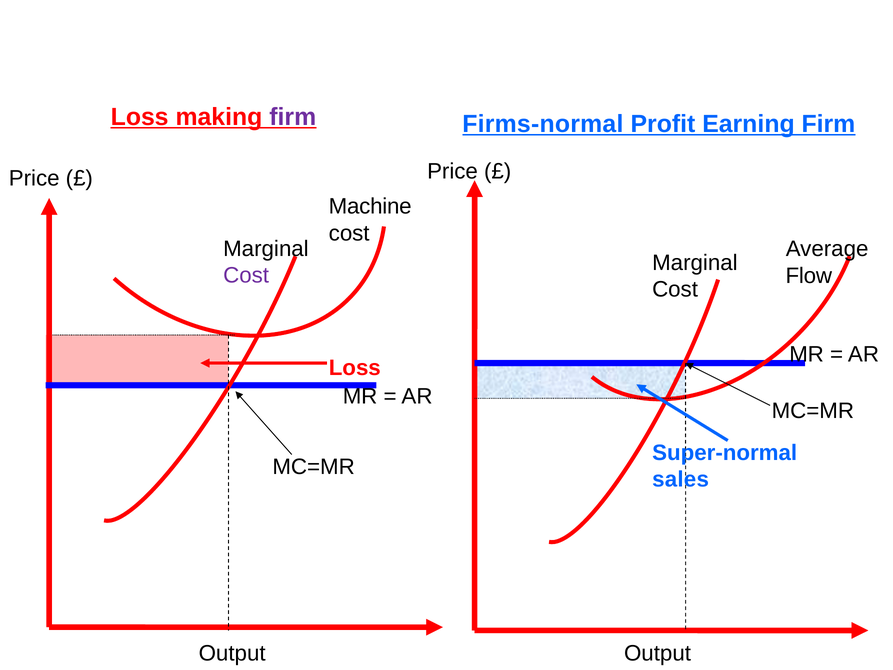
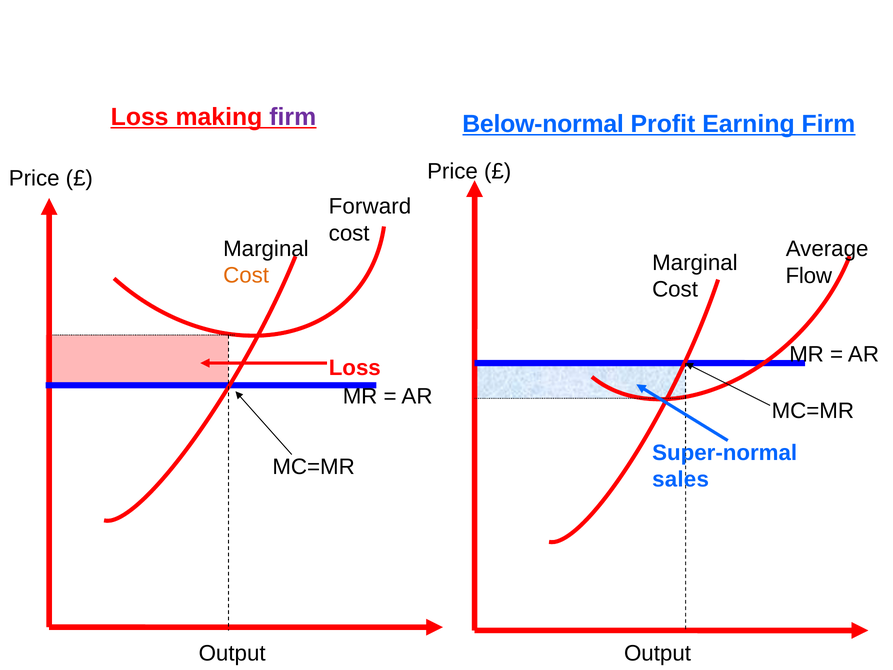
Firms-normal: Firms-normal -> Below-normal
Machine: Machine -> Forward
Cost at (246, 276) colour: purple -> orange
